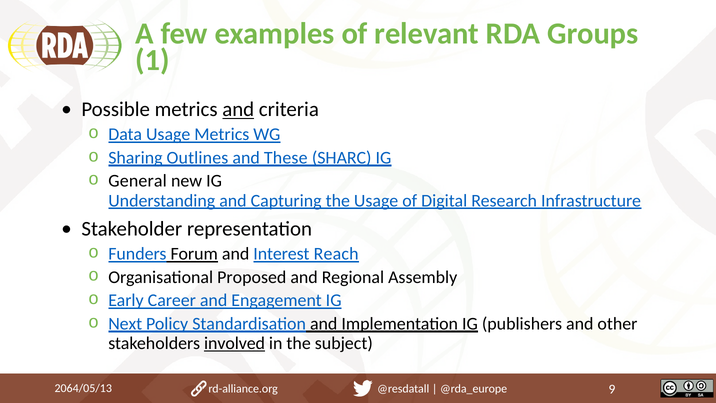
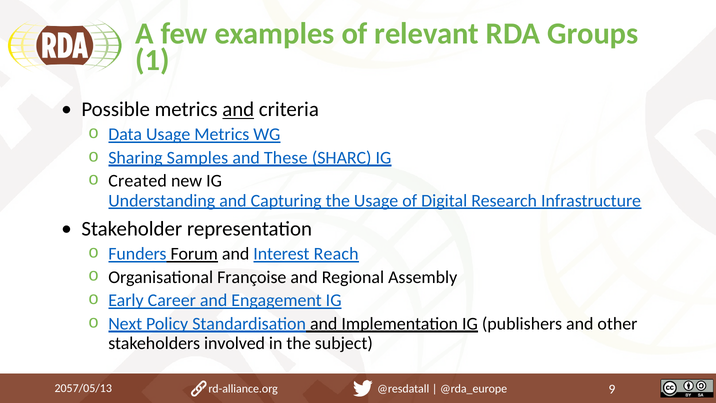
Outlines: Outlines -> Samples
General: General -> Created
Proposed: Proposed -> Françoise
involved underline: present -> none
2064/05/13: 2064/05/13 -> 2057/05/13
